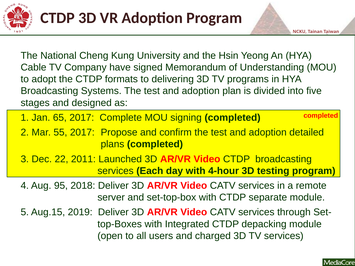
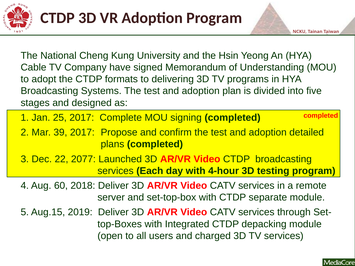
65: 65 -> 25
55: 55 -> 39
2011: 2011 -> 2077
95: 95 -> 60
